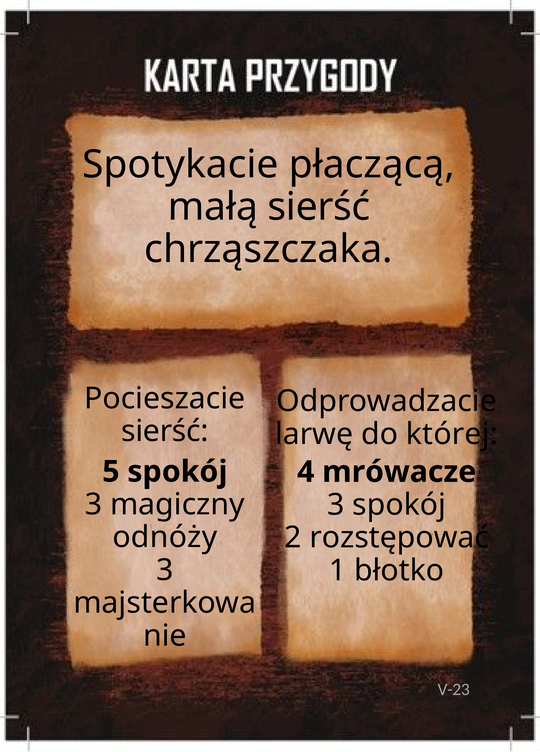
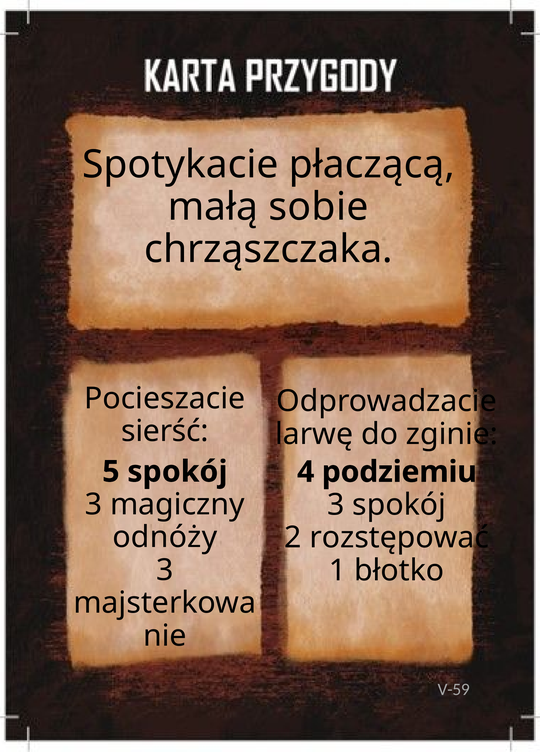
małą sierść: sierść -> sobie
której: której -> zginie
mrówacze: mrówacze -> podziemiu
V-23: V-23 -> V-59
